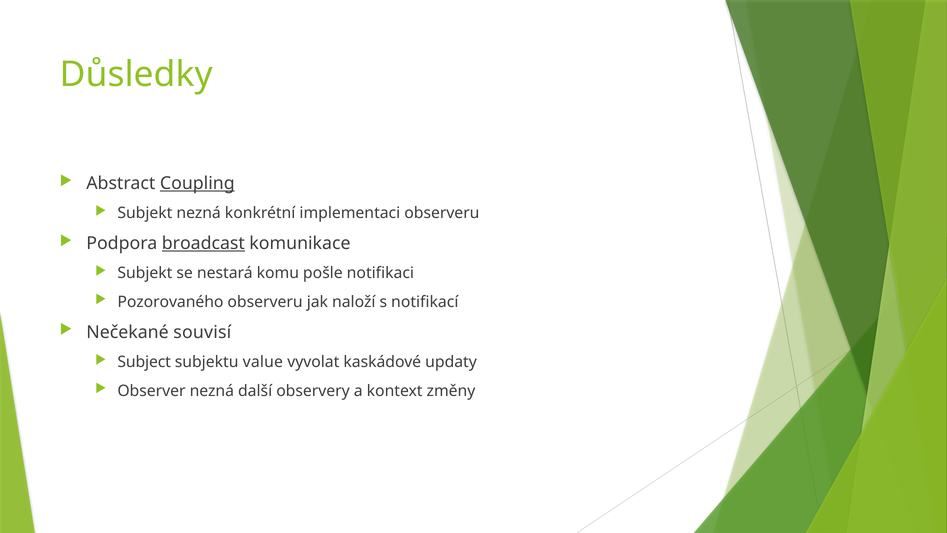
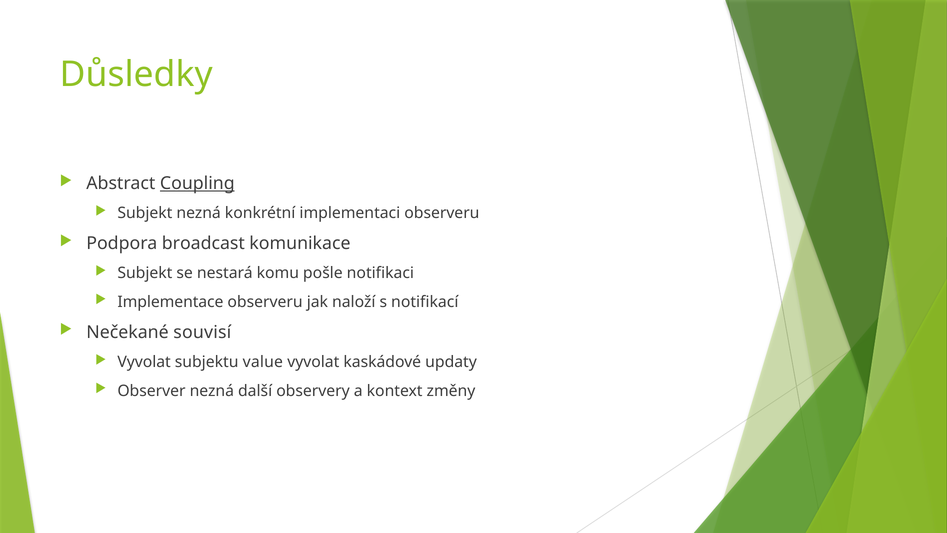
broadcast underline: present -> none
Pozorovaného: Pozorovaného -> Implementace
Subject at (144, 362): Subject -> Vyvolat
